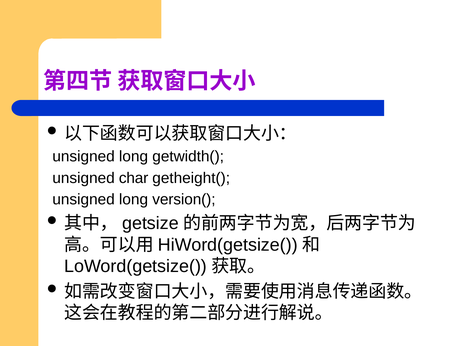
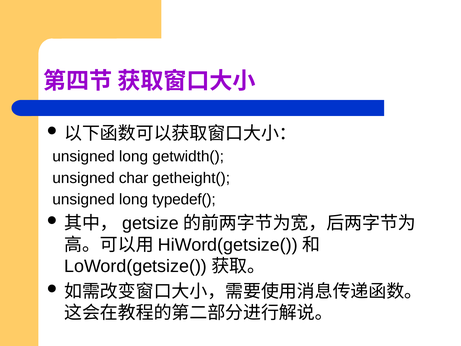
version(: version( -> typedef(
